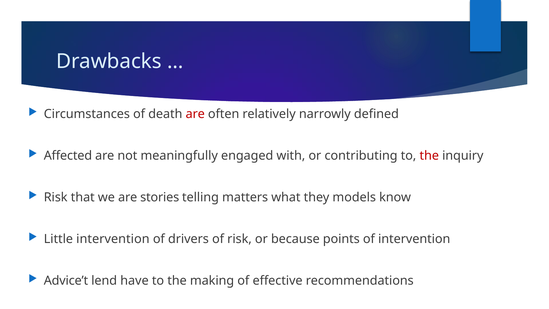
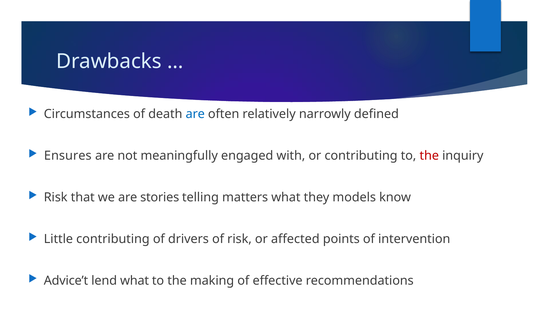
are at (195, 114) colour: red -> blue
Affected: Affected -> Ensures
Little intervention: intervention -> contributing
because: because -> affected
lend have: have -> what
